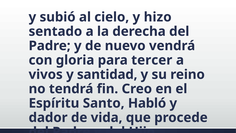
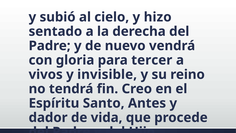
santidad: santidad -> invisible
Habló: Habló -> Antes
